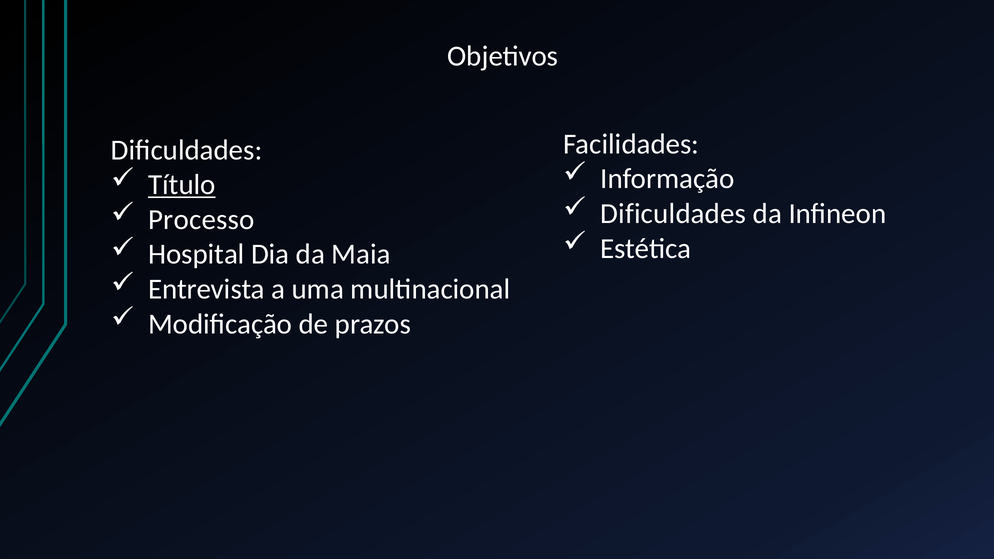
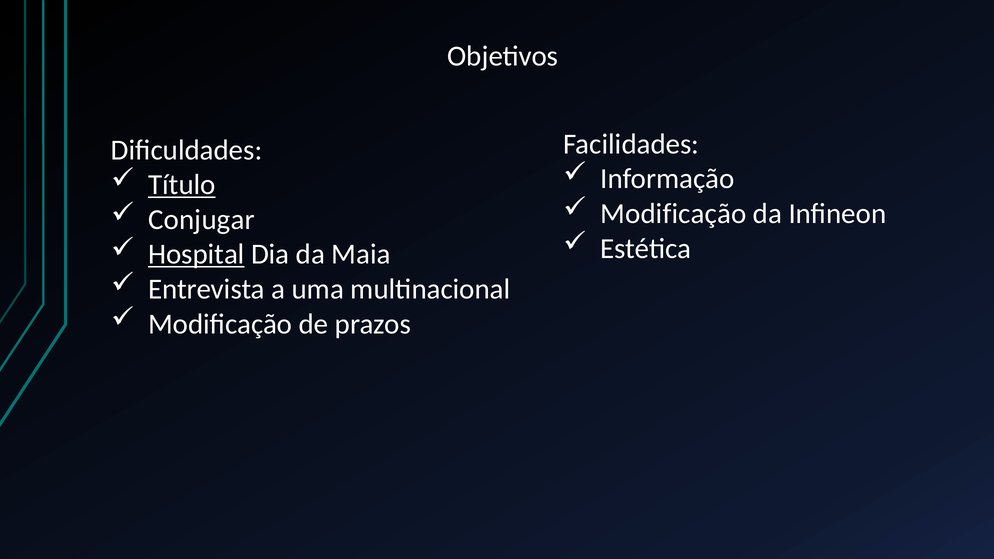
Dificuldades at (673, 214): Dificuldades -> Modificação
Processo: Processo -> Conjugar
Hospital underline: none -> present
